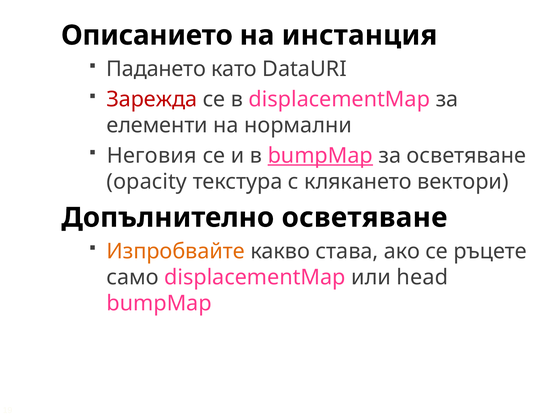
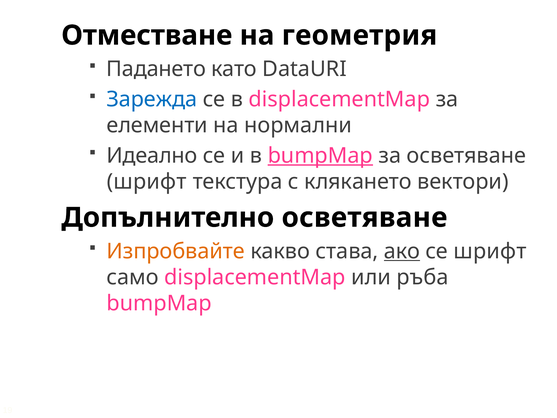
Описанието: Описанието -> Отместване
инстанция: инстанция -> геометрия
Зарежда colour: red -> blue
Неговия: Неговия -> Идеално
opacity at (147, 182): opacity -> шрифт
ако underline: none -> present
се ръцете: ръцете -> шрифт
head: head -> ръба
